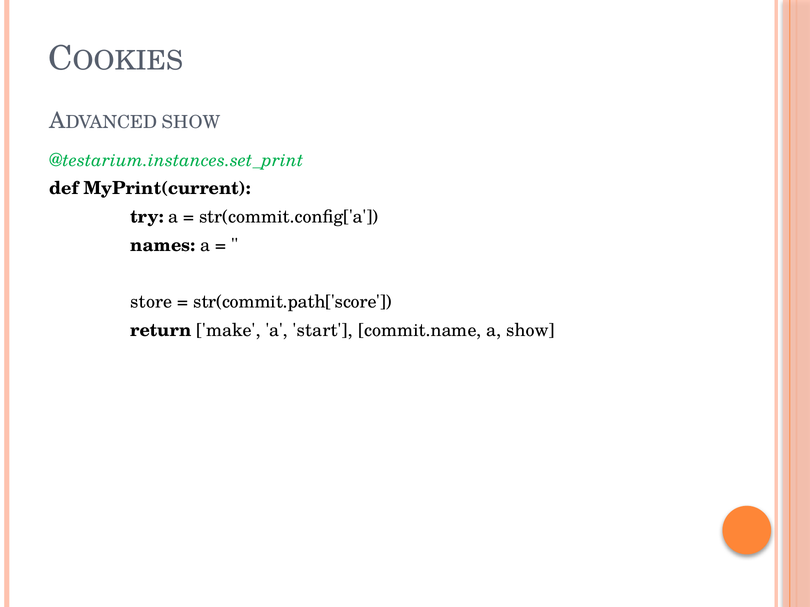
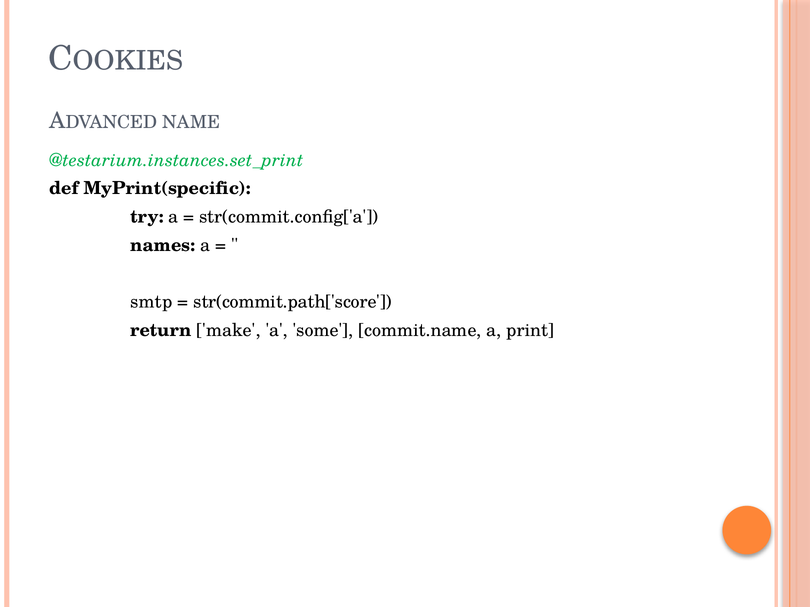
SHOW at (191, 122): SHOW -> NAME
MyPrint(current: MyPrint(current -> MyPrint(specific
store: store -> smtp
start: start -> some
a show: show -> print
